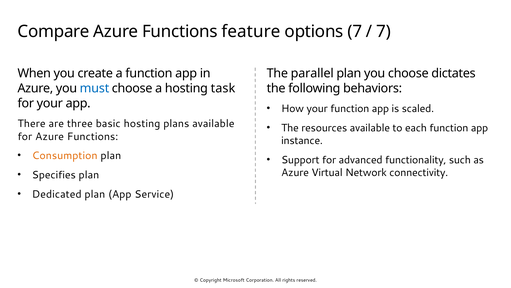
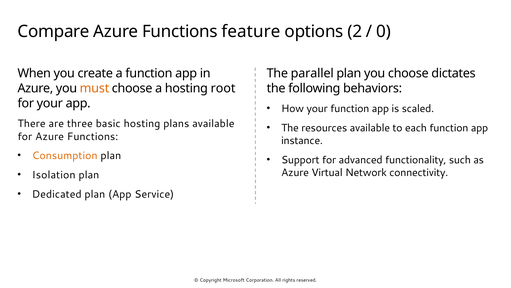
options 7: 7 -> 2
7 at (384, 31): 7 -> 0
must colour: blue -> orange
task: task -> root
Specifies: Specifies -> Isolation
